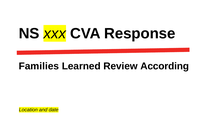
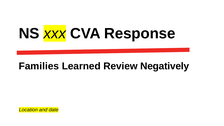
According: According -> Negatively
